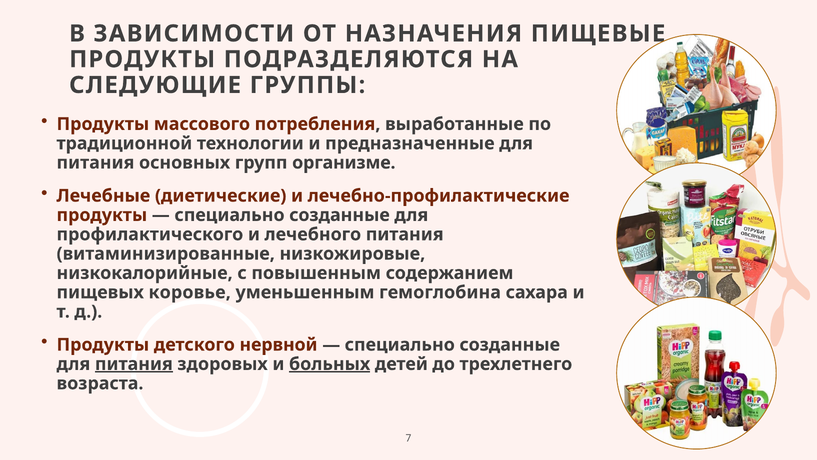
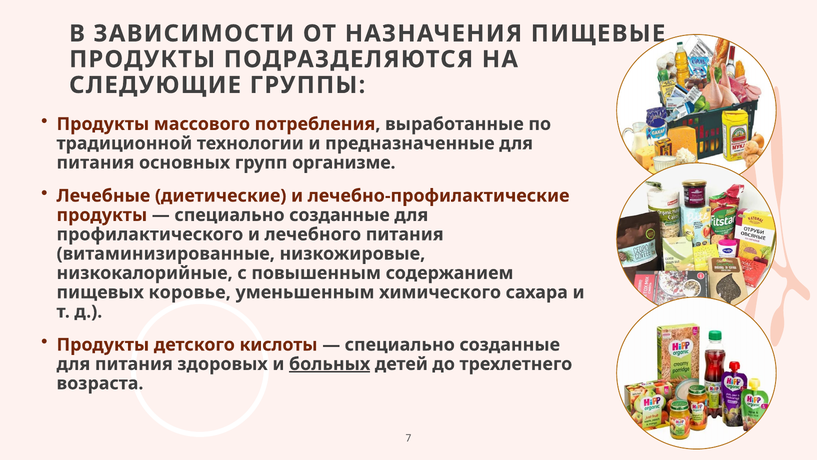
гемоглобина: гемоглобина -> химического
нервной: нервной -> кислоты
питания at (134, 364) underline: present -> none
